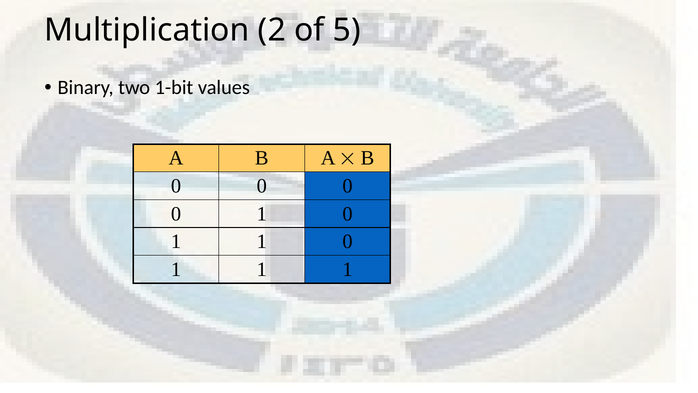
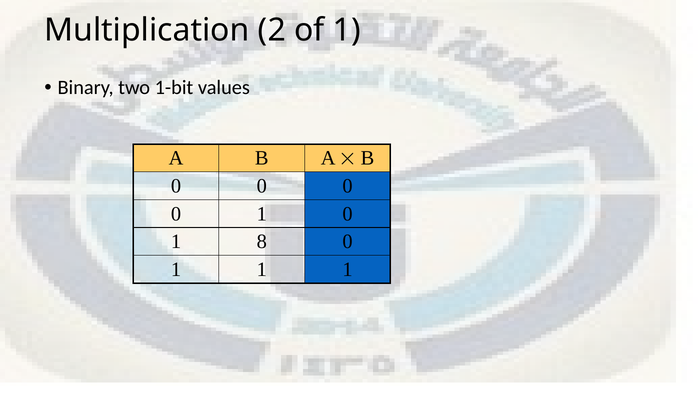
of 5: 5 -> 1
1 at (262, 241): 1 -> 8
